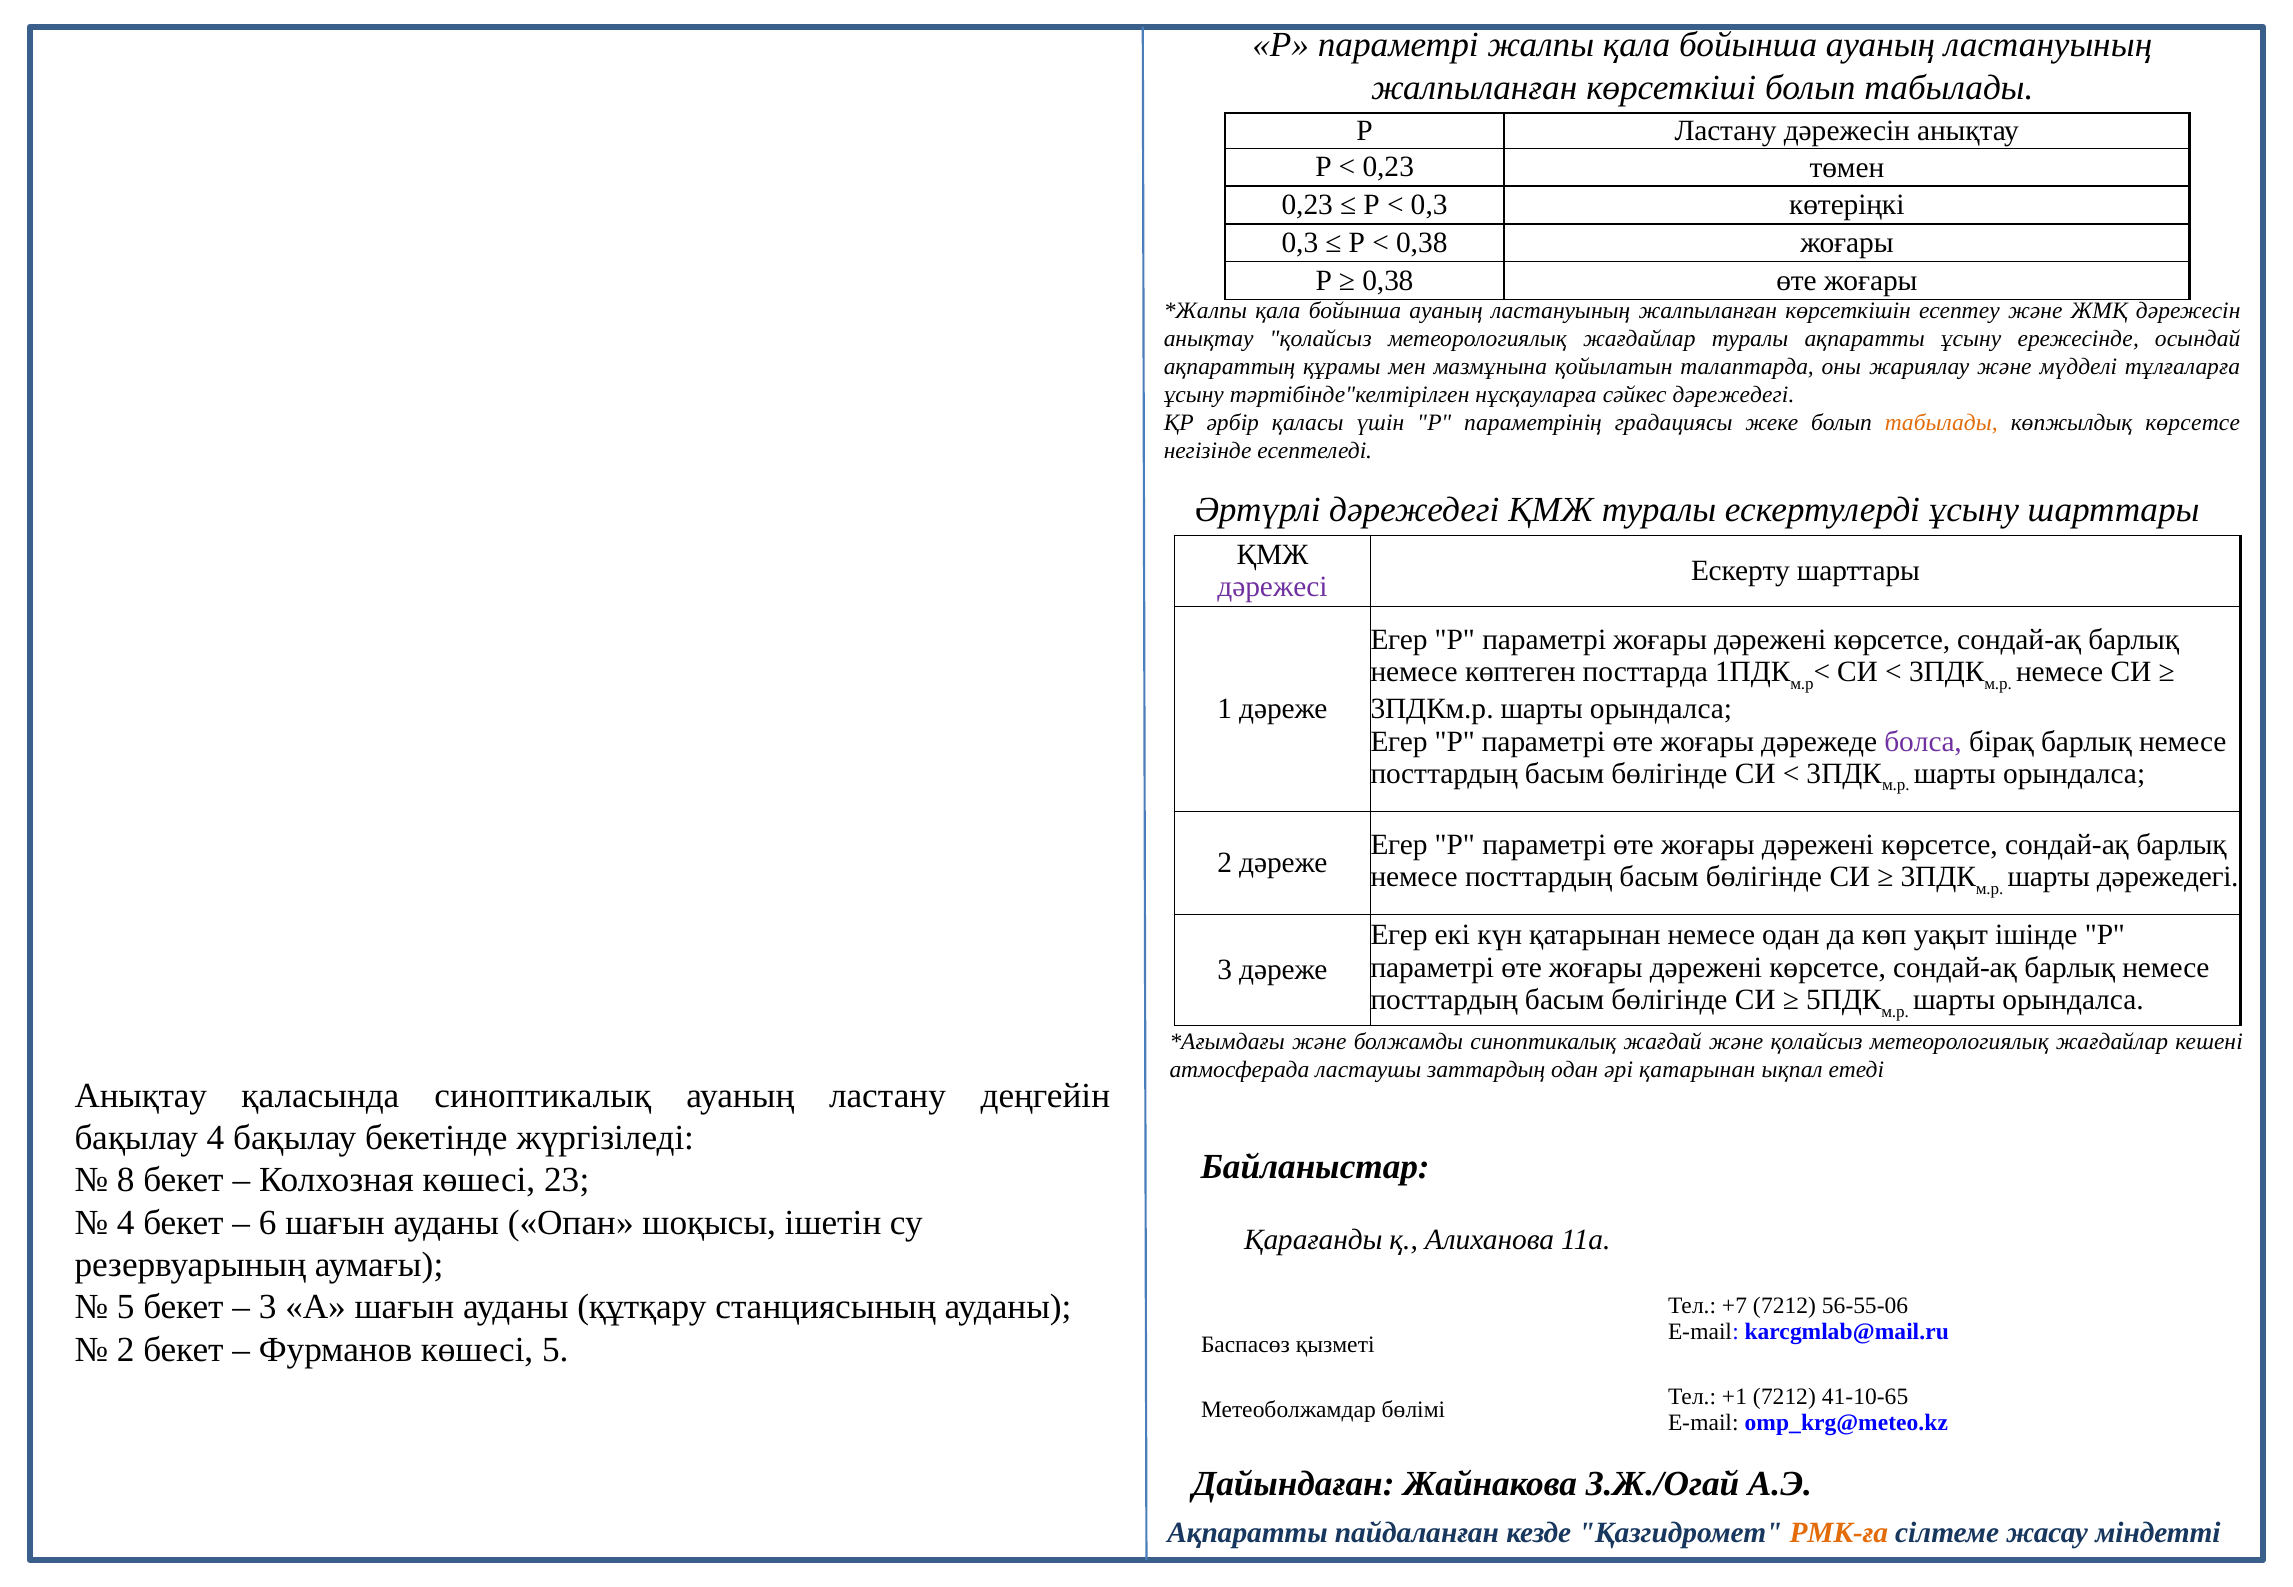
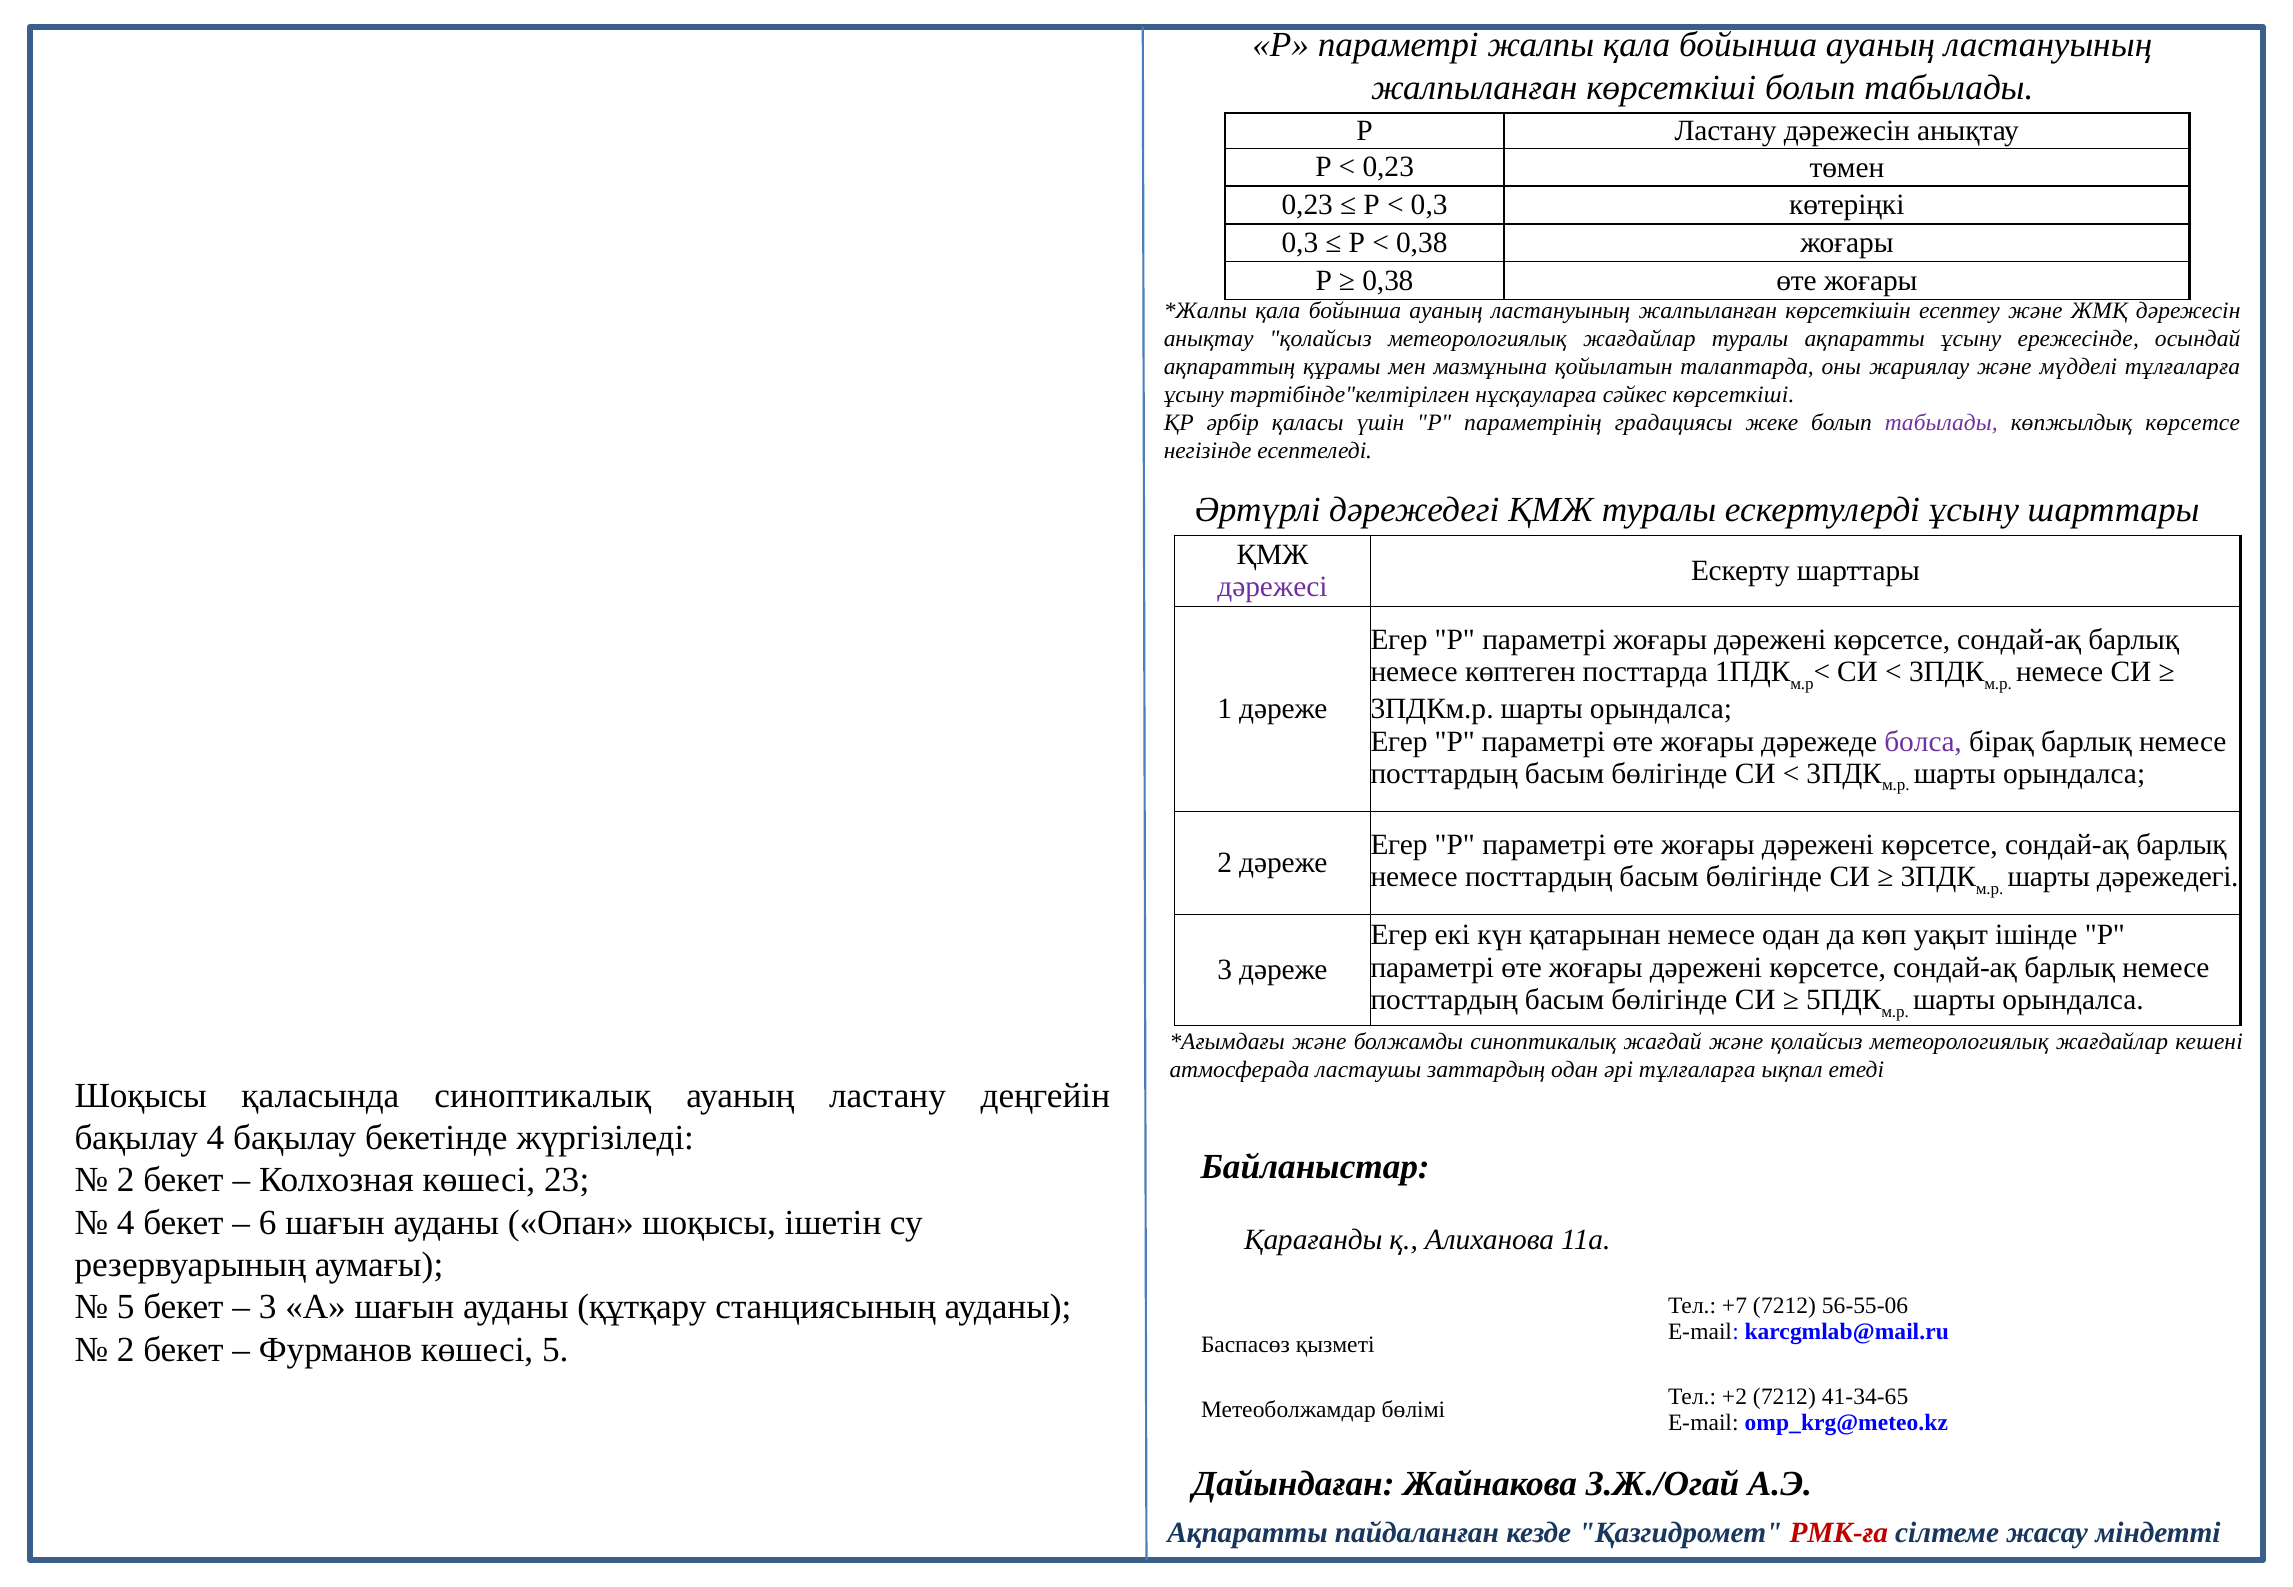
сәйкес дәрежедегі: дәрежедегі -> көрсеткіші
табылады at (1941, 423) colour: orange -> purple
әрі қатарынан: қатарынан -> тұлғаларға
Анықтау at (141, 1096): Анықтау -> Шоқысы
8 at (126, 1180): 8 -> 2
+1: +1 -> +2
41-10-65: 41-10-65 -> 41-34-65
РМК-ға colour: orange -> red
